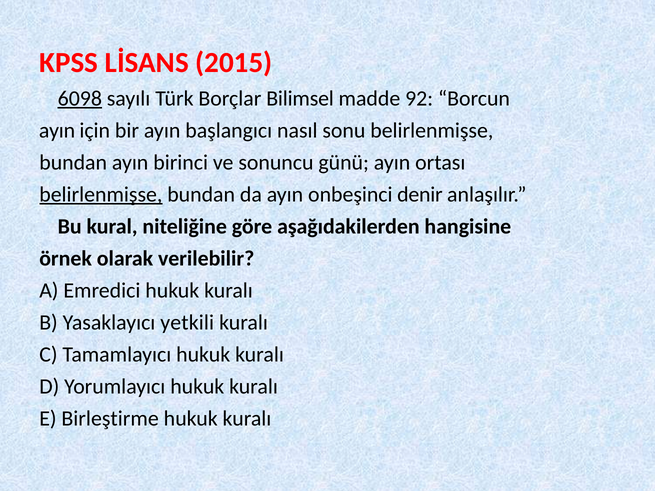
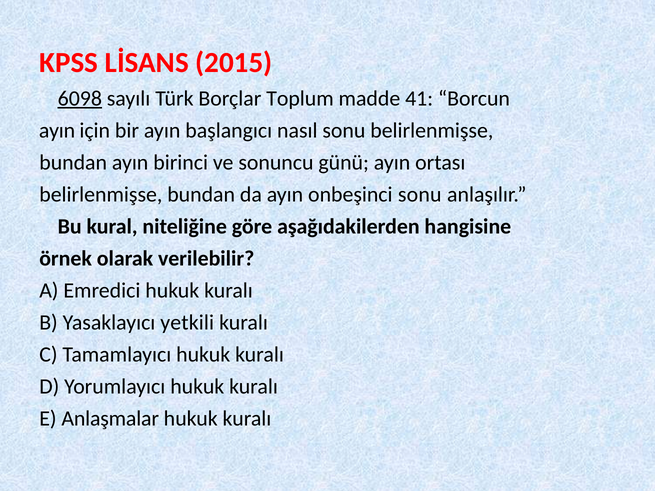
Bilimsel: Bilimsel -> Toplum
92: 92 -> 41
belirlenmişse at (101, 195) underline: present -> none
onbeşinci denir: denir -> sonu
Birleştirme: Birleştirme -> Anlaşmalar
